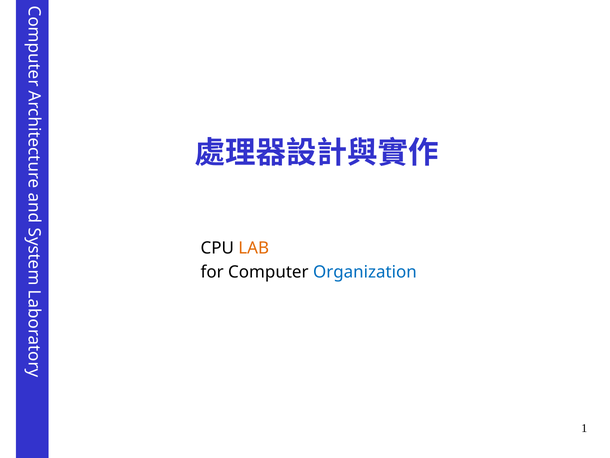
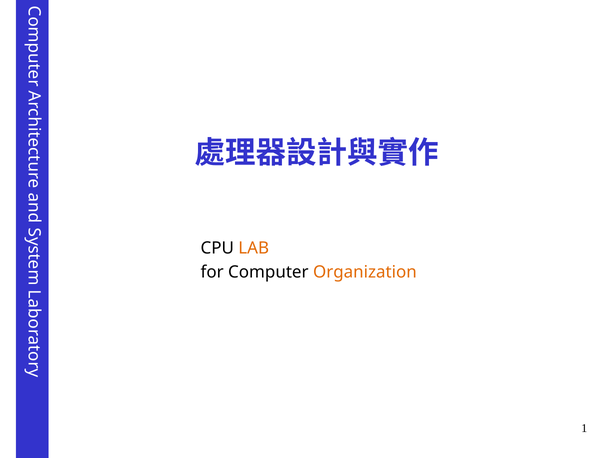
Organization colour: blue -> orange
